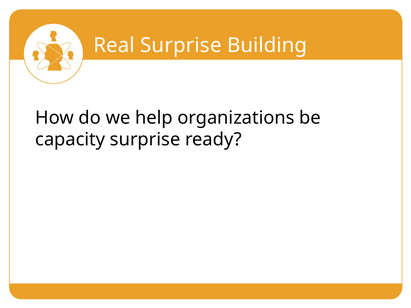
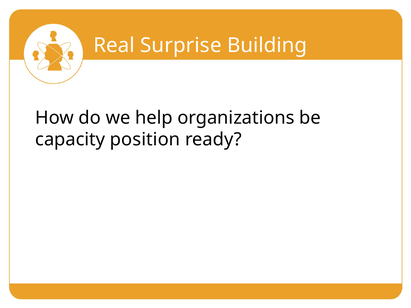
capacity surprise: surprise -> position
